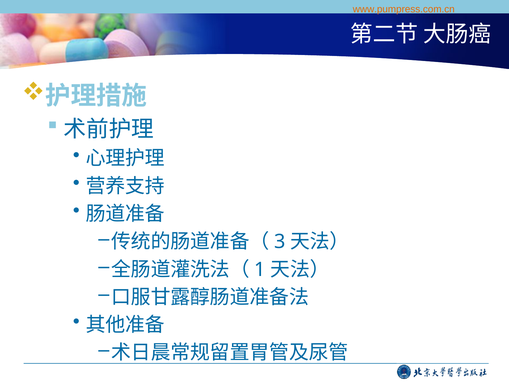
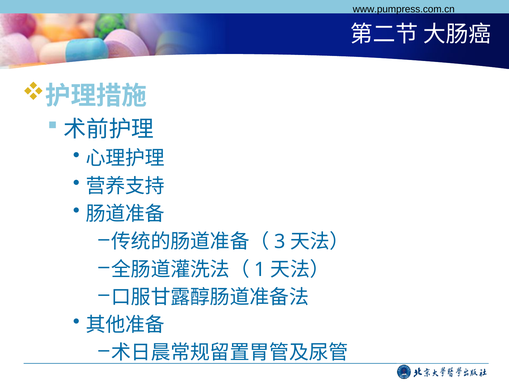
www.pumpress.com.cn colour: orange -> black
